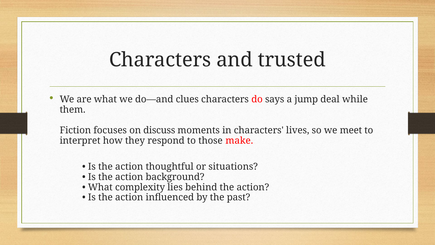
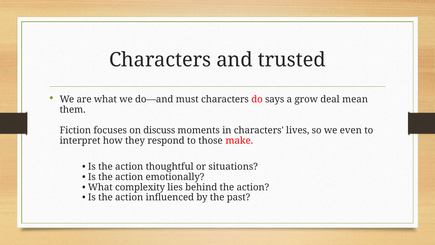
clues: clues -> must
jump: jump -> grow
while: while -> mean
meet: meet -> even
background: background -> emotionally
